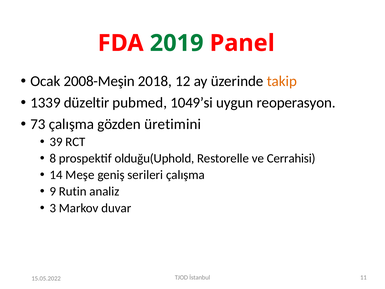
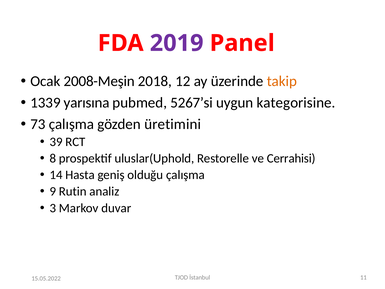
2019 colour: green -> purple
düzeltir: düzeltir -> yarısına
1049’si: 1049’si -> 5267’si
reoperasyon: reoperasyon -> kategorisine
olduğu(Uphold: olduğu(Uphold -> uluslar(Uphold
Meşe: Meşe -> Hasta
serileri: serileri -> olduğu
